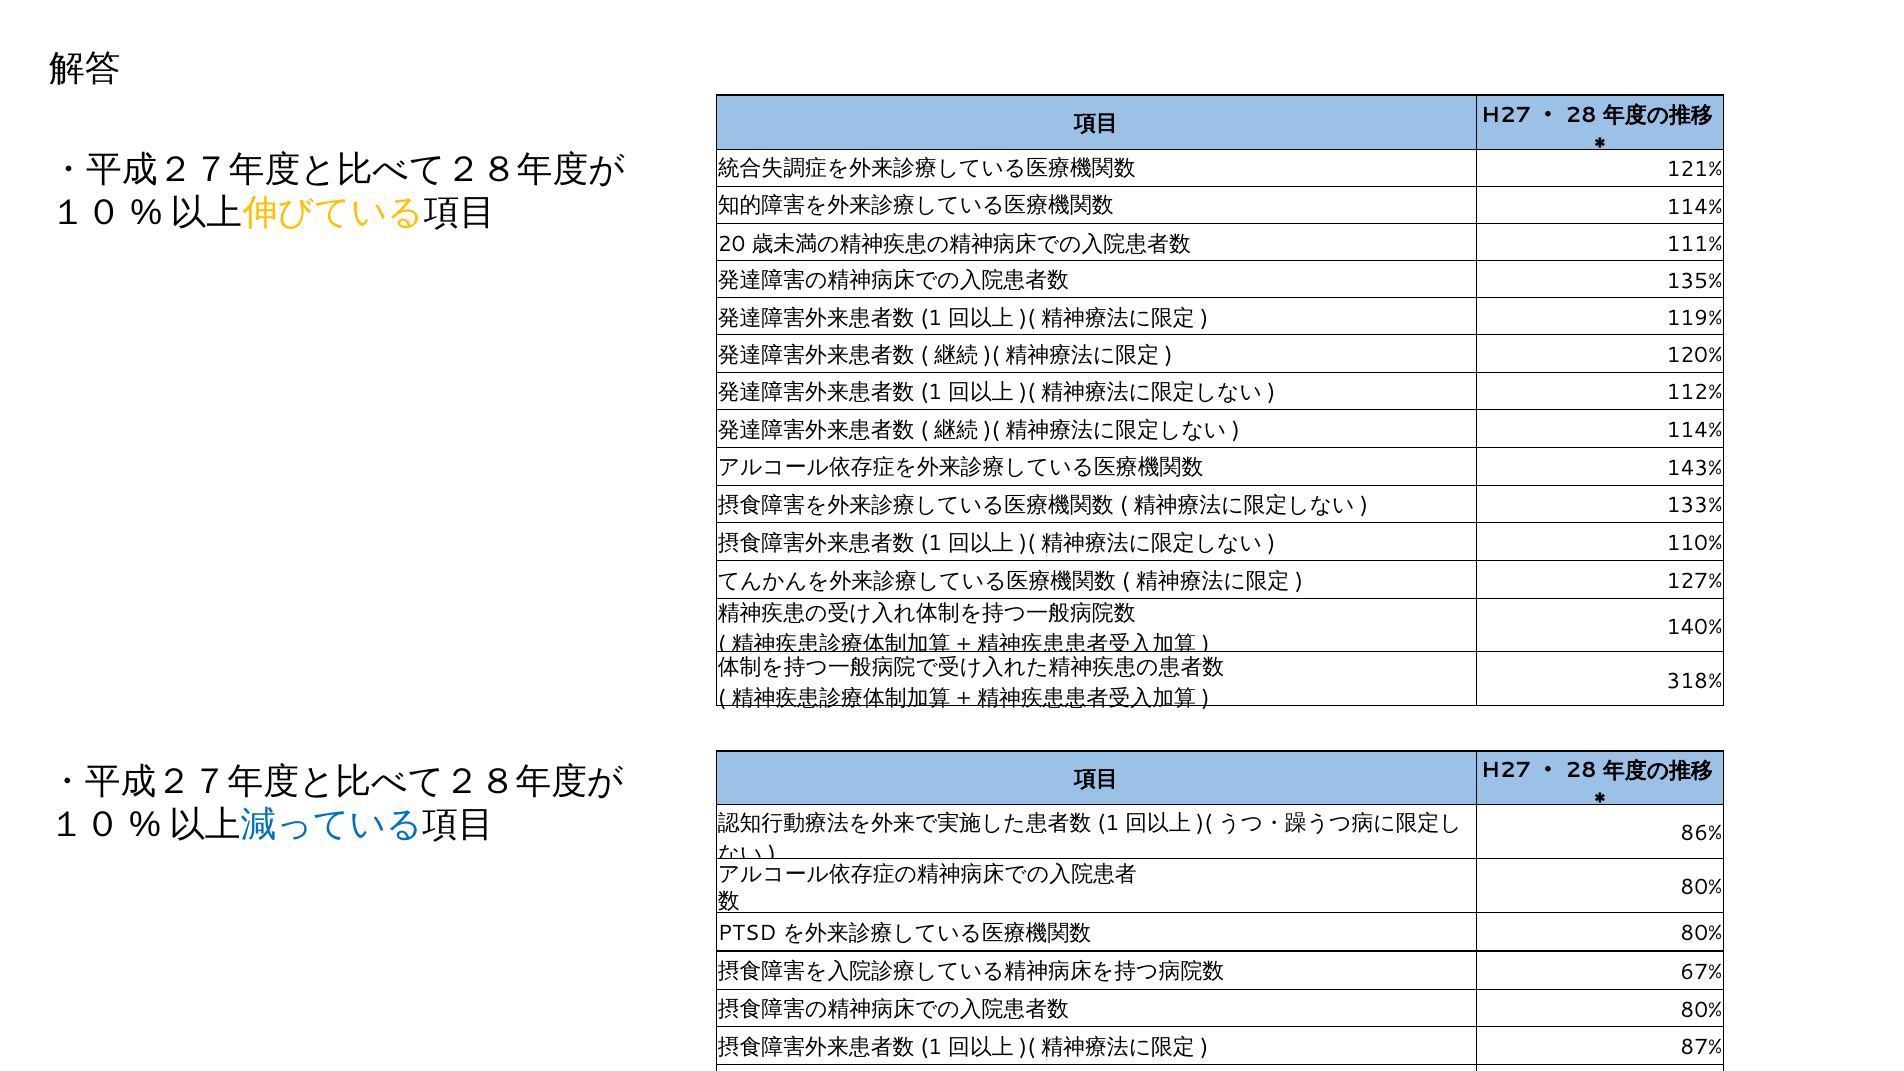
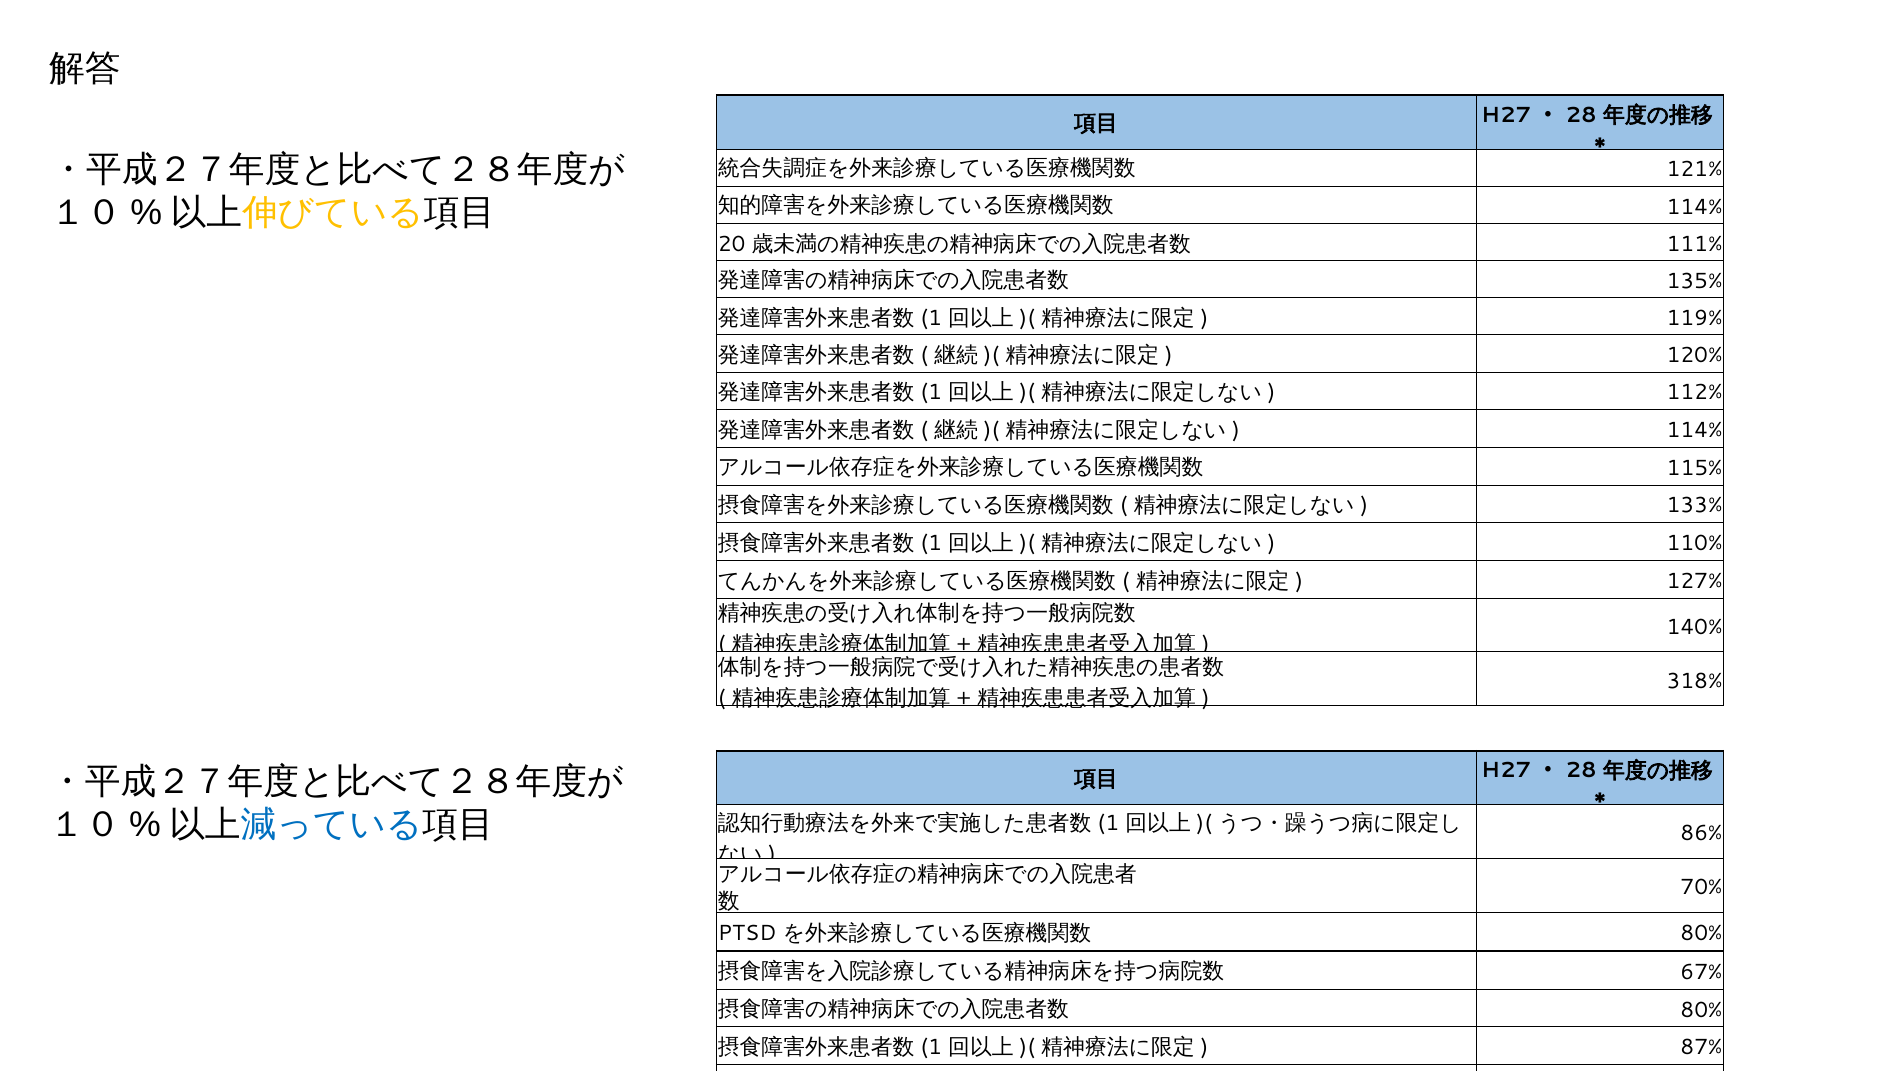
143%: 143% -> 115%
80% at (1701, 887): 80% -> 70%
